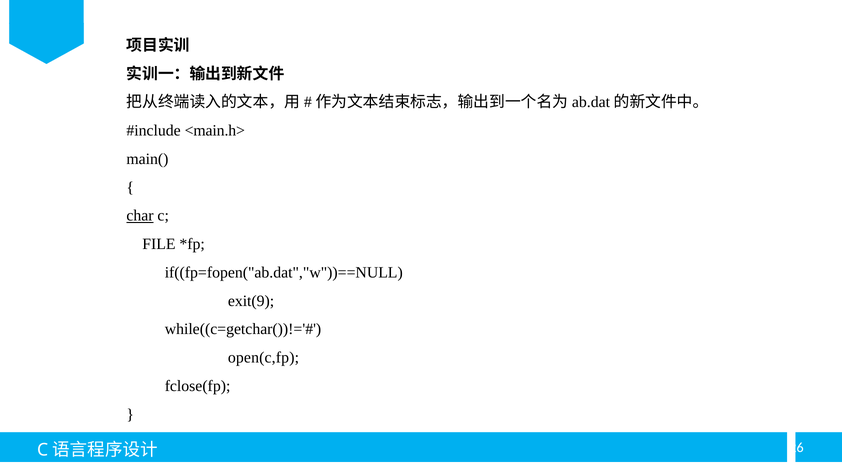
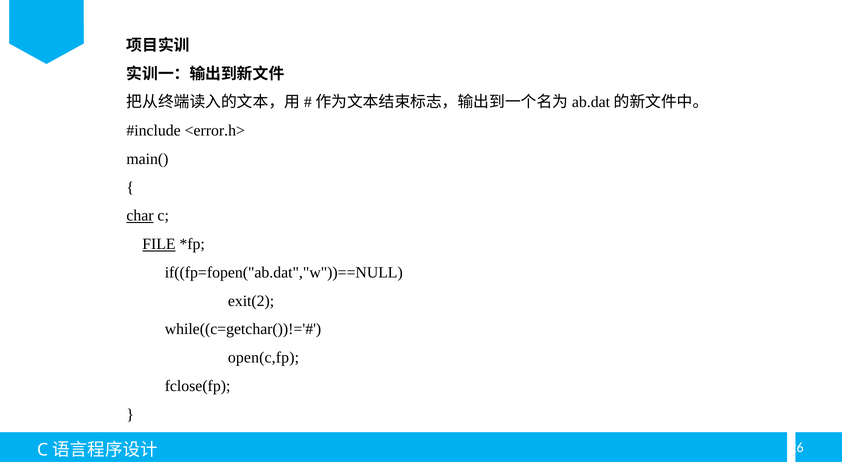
<main.h>: <main.h> -> <error.h>
FILE underline: none -> present
exit(9: exit(9 -> exit(2
